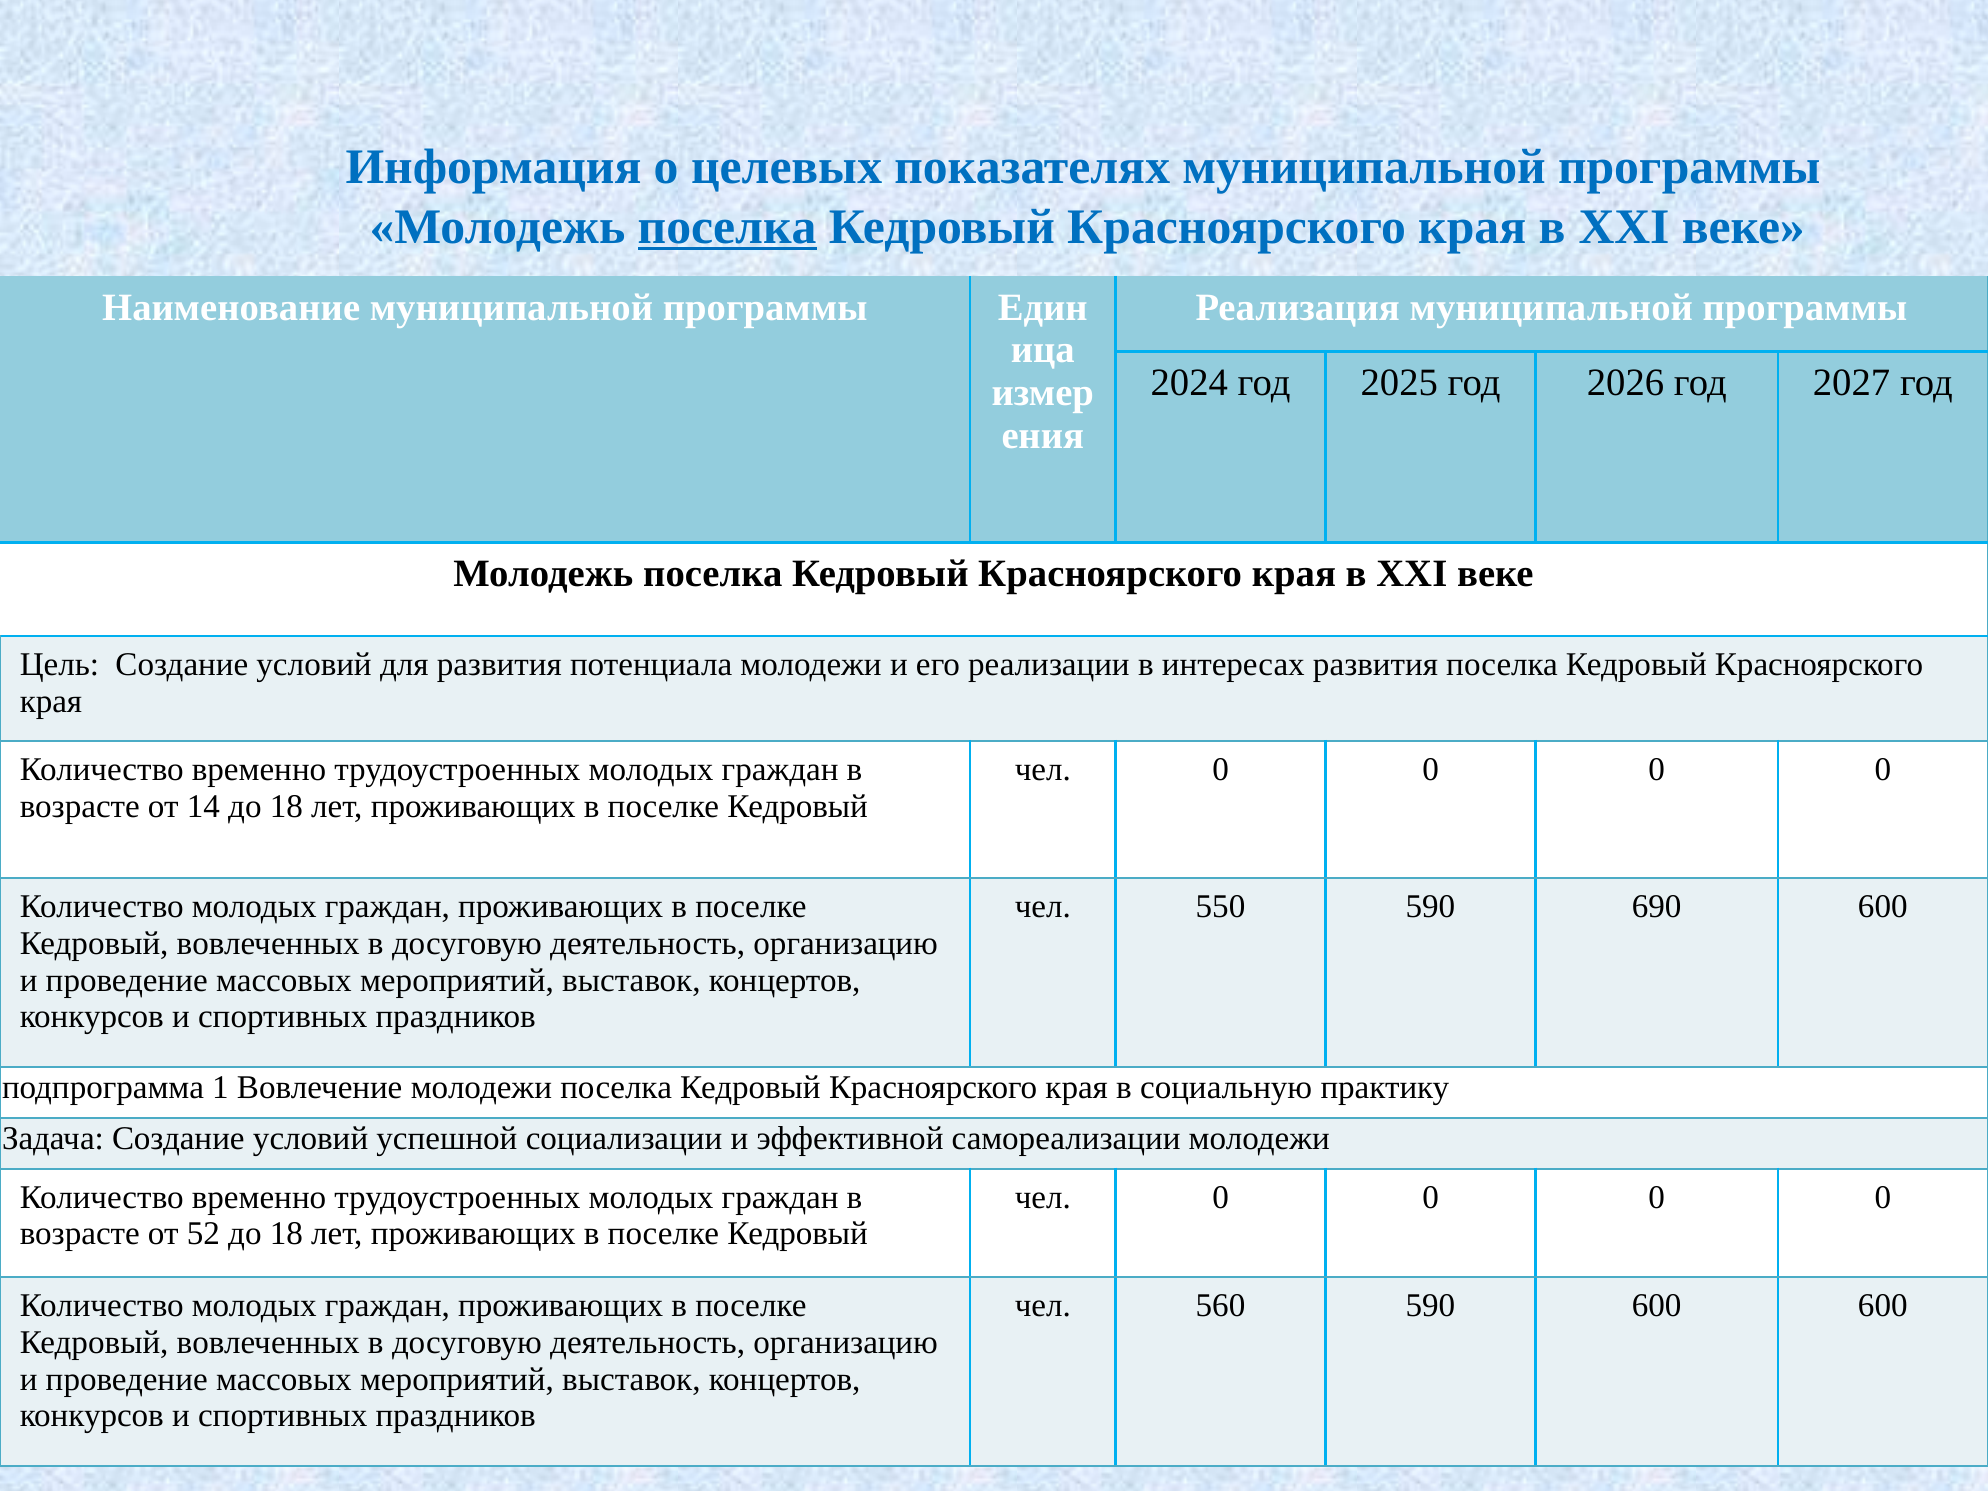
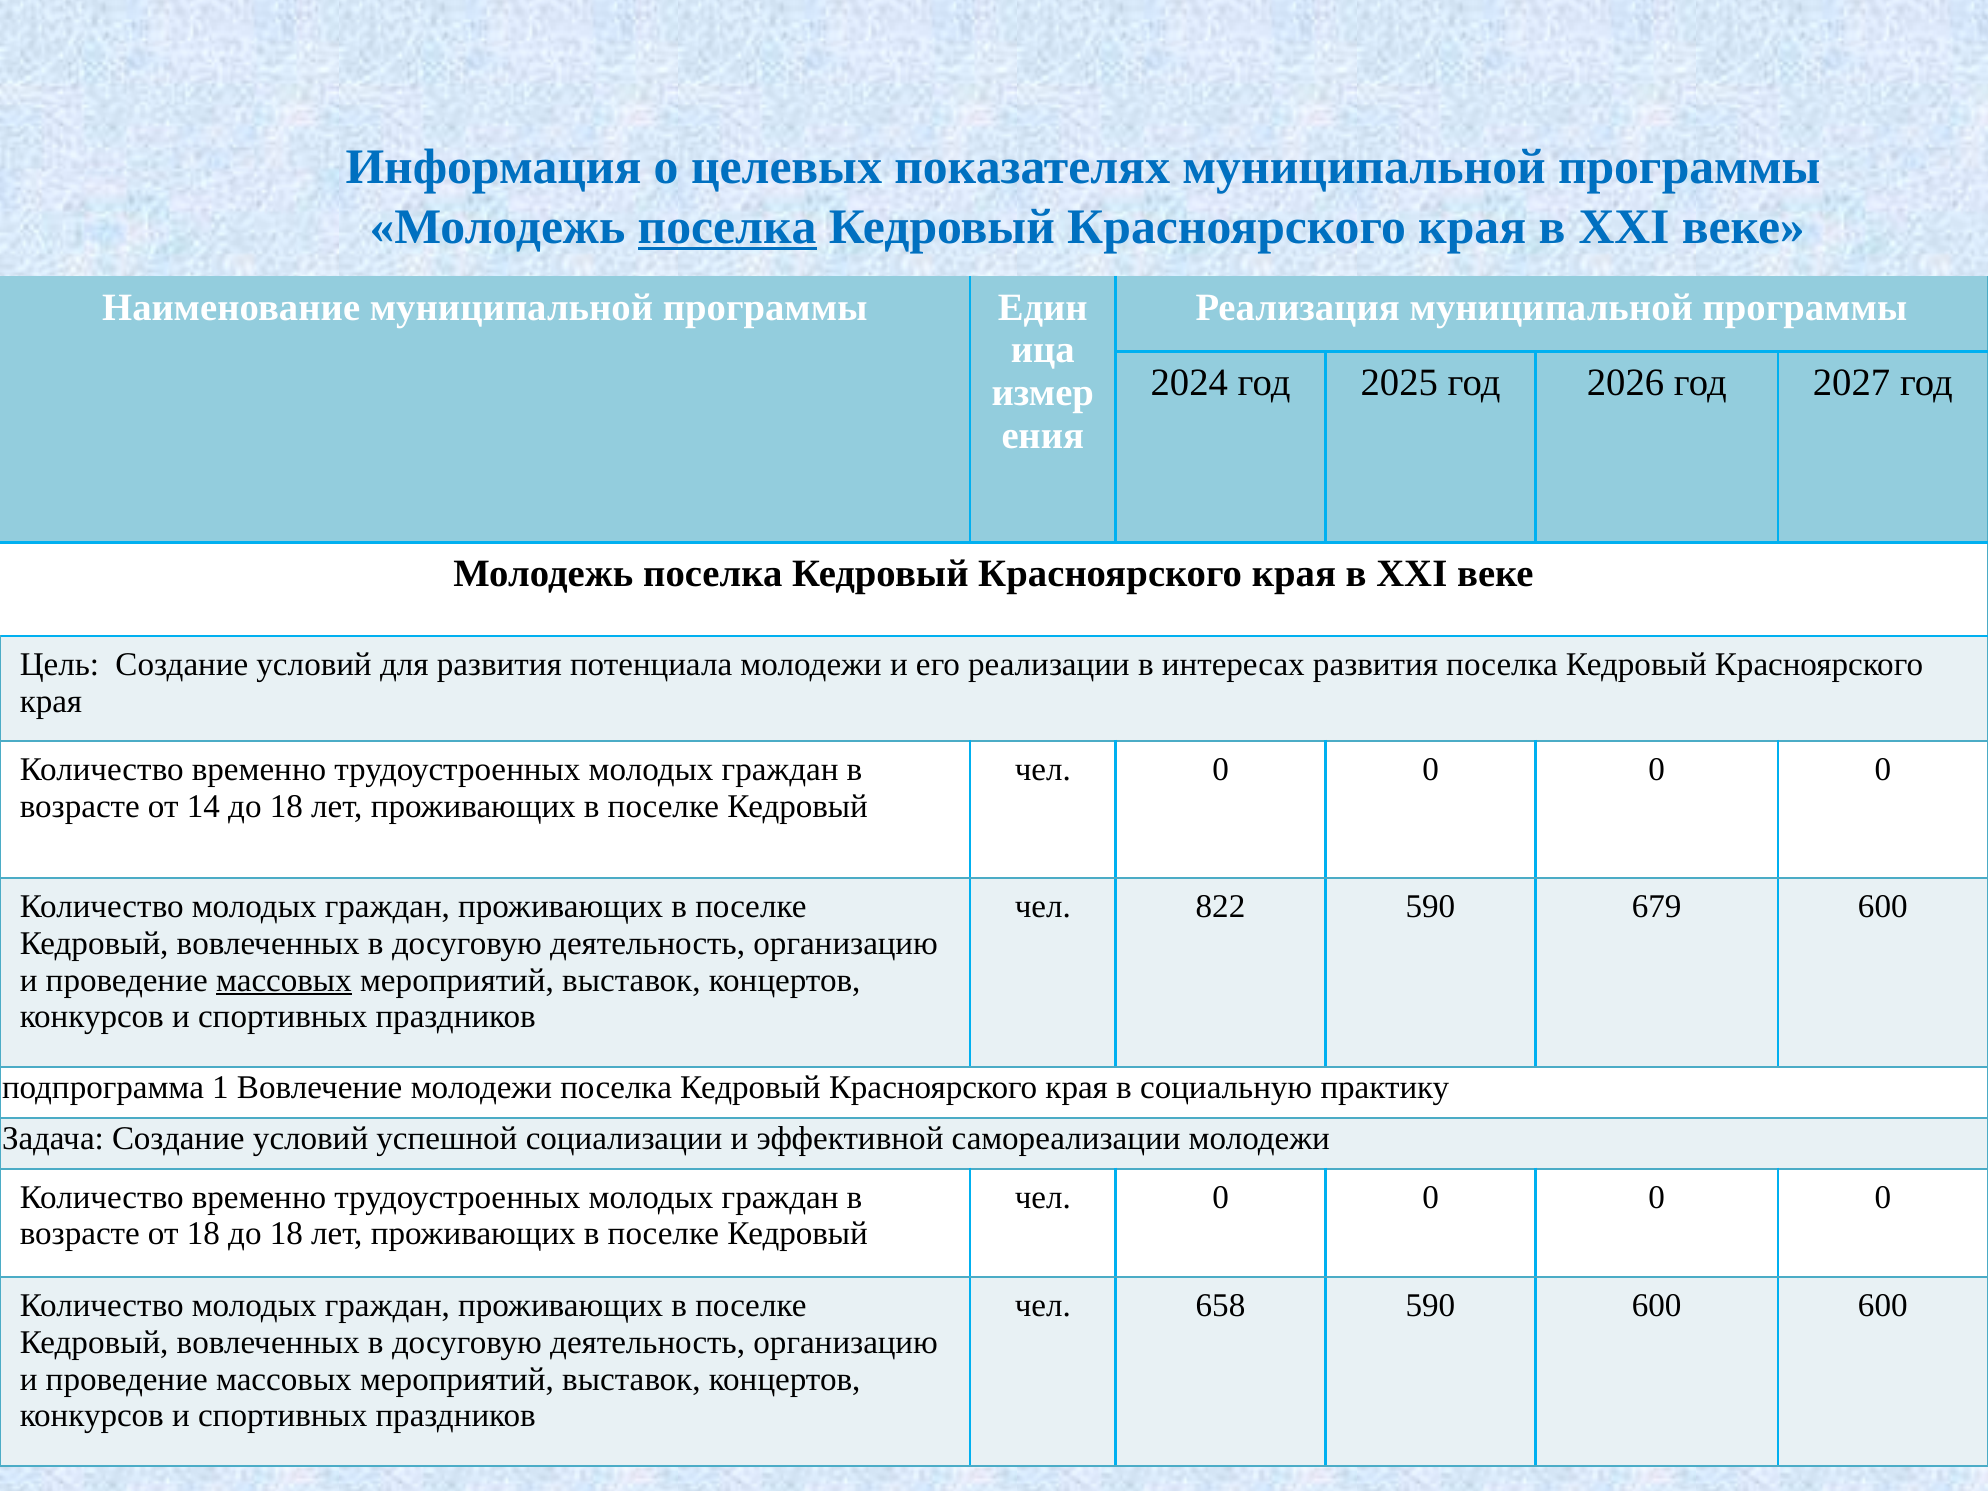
550: 550 -> 822
690: 690 -> 679
массовых at (284, 980) underline: none -> present
от 52: 52 -> 18
560: 560 -> 658
